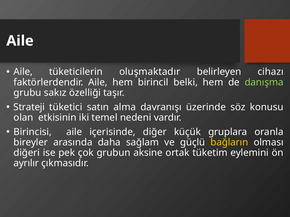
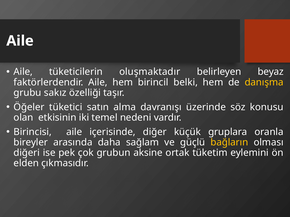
cihazı: cihazı -> beyaz
danışma colour: light green -> yellow
Strateji: Strateji -> Öğeler
ayrılır: ayrılır -> elden
